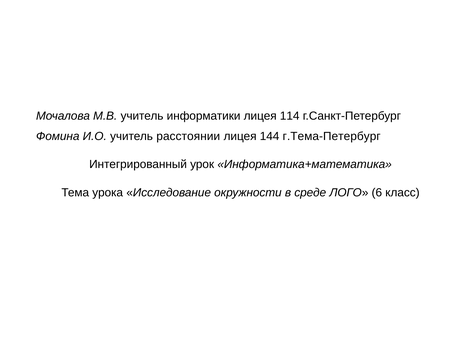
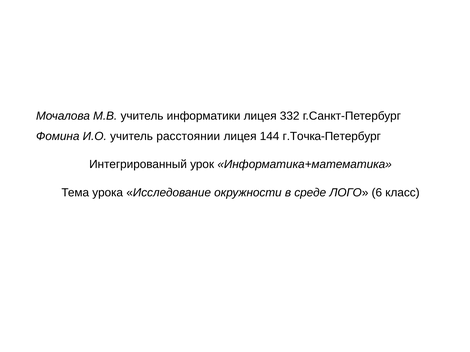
114: 114 -> 332
г.Тема-Петербург: г.Тема-Петербург -> г.Точка-Петербург
